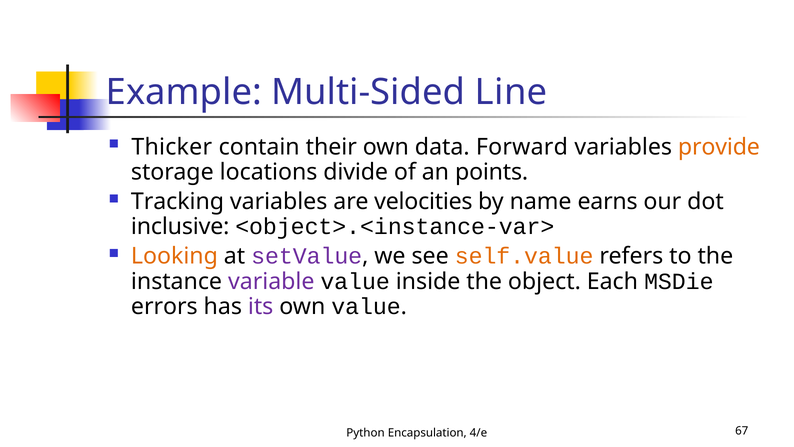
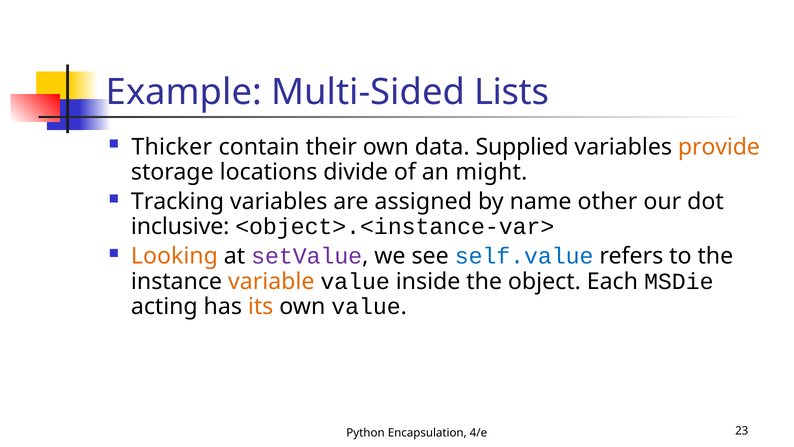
Line: Line -> Lists
Forward: Forward -> Supplied
points: points -> might
velocities: velocities -> assigned
earns: earns -> other
self.value colour: orange -> blue
variable colour: purple -> orange
errors: errors -> acting
its colour: purple -> orange
67: 67 -> 23
